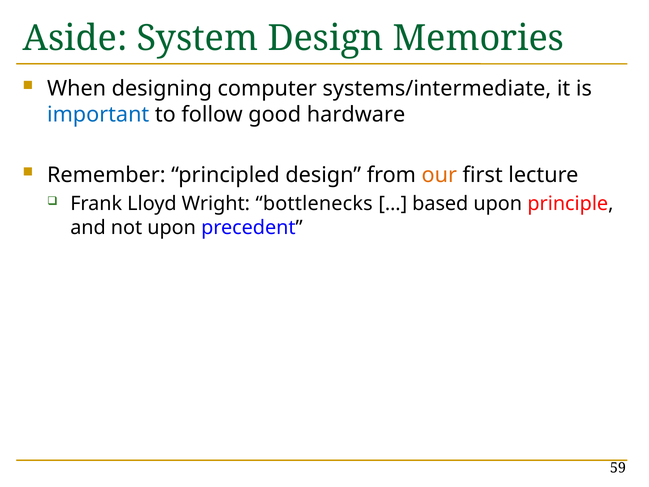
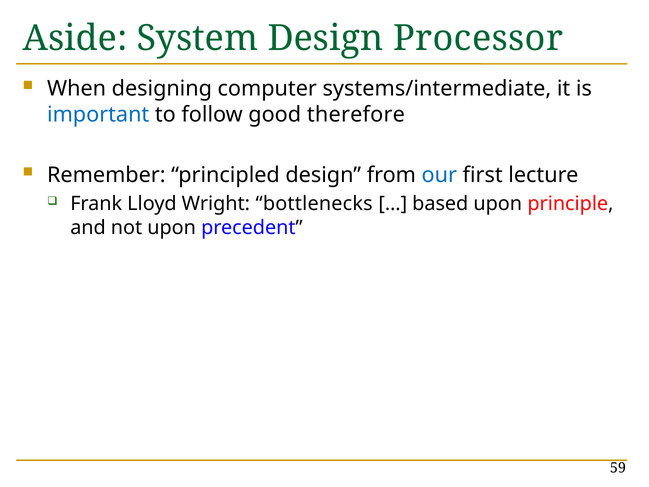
Memories: Memories -> Processor
hardware: hardware -> therefore
our colour: orange -> blue
